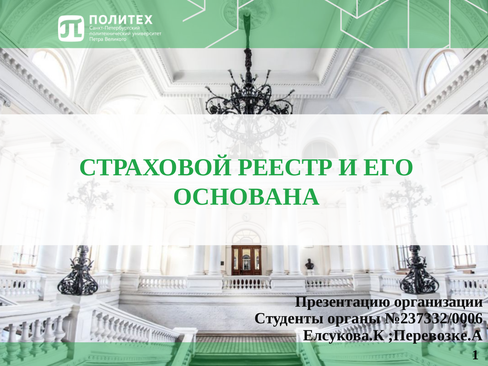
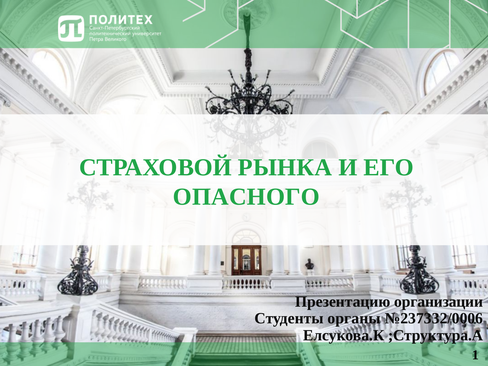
РЕЕСТР: РЕЕСТР -> РЫНКА
ОСНОВАНА: ОСНОВАНА -> ОПАСНОГО
;Перевозке.А: ;Перевозке.А -> ;Структура.А
